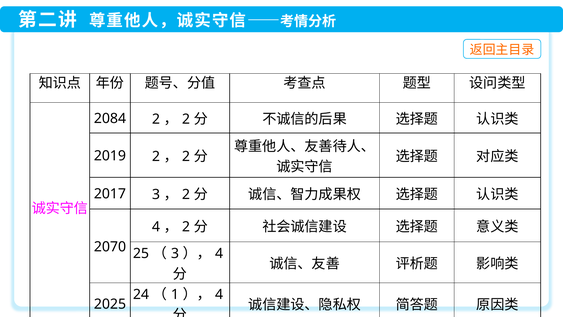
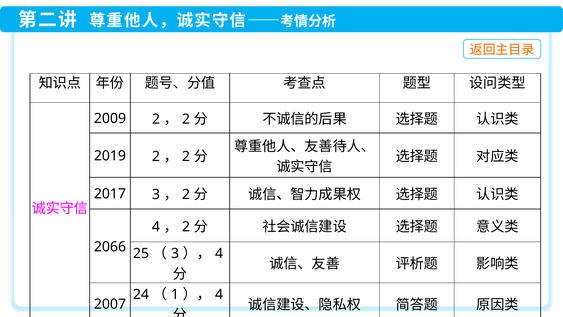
2084: 2084 -> 2009
2070: 2070 -> 2066
2025: 2025 -> 2007
